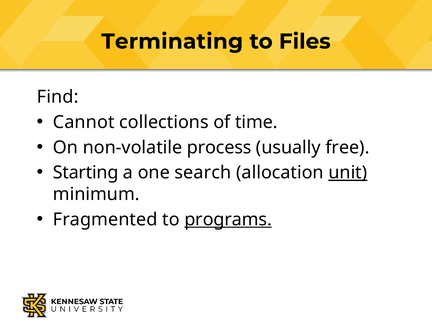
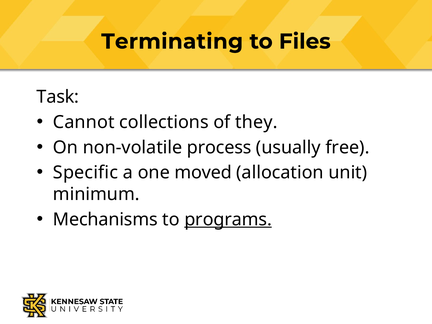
Find: Find -> Task
time: time -> they
Starting: Starting -> Specific
search: search -> moved
unit underline: present -> none
Fragmented: Fragmented -> Mechanisms
